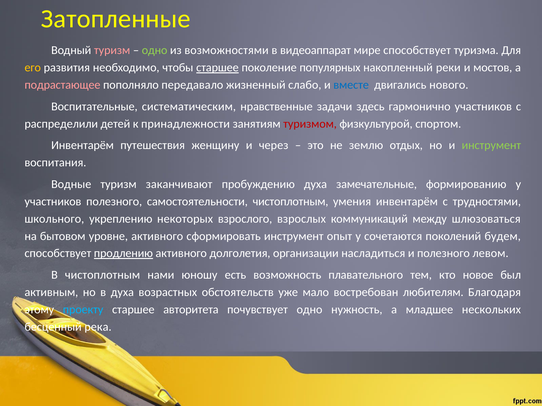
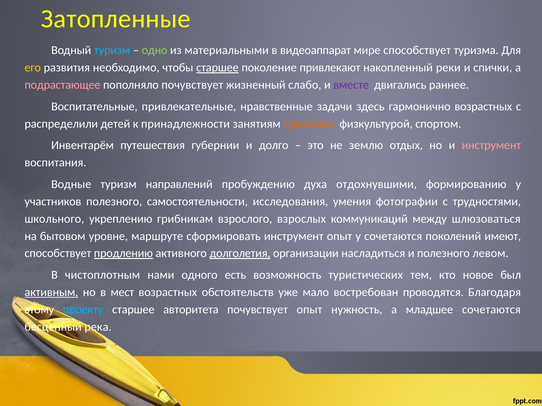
туризм at (112, 50) colour: pink -> light blue
возможностями: возможностями -> материальными
популярных: популярных -> привлекают
мостов: мостов -> спички
пополняло передавало: передавало -> почувствует
вместе colour: blue -> purple
нового: нового -> раннее
систематическим: систематическим -> привлекательные
гармонично участников: участников -> возрастных
туризмом colour: red -> orange
женщину: женщину -> губернии
через: через -> долго
инструмент at (491, 145) colour: light green -> pink
заканчивают: заканчивают -> направлений
замечательные: замечательные -> отдохнувшими
самостоятельности чистоплотным: чистоплотным -> исследования
умения инвентарём: инвентарём -> фотографии
некоторых: некоторых -> грибникам
уровне активного: активного -> маршруте
будем: будем -> имеют
долголетия underline: none -> present
юношу: юношу -> одного
плавательного: плавательного -> туристических
активным underline: none -> present
в духа: духа -> мест
любителям: любителям -> проводятся
почувствует одно: одно -> опыт
младшее нескольких: нескольких -> сочетаются
